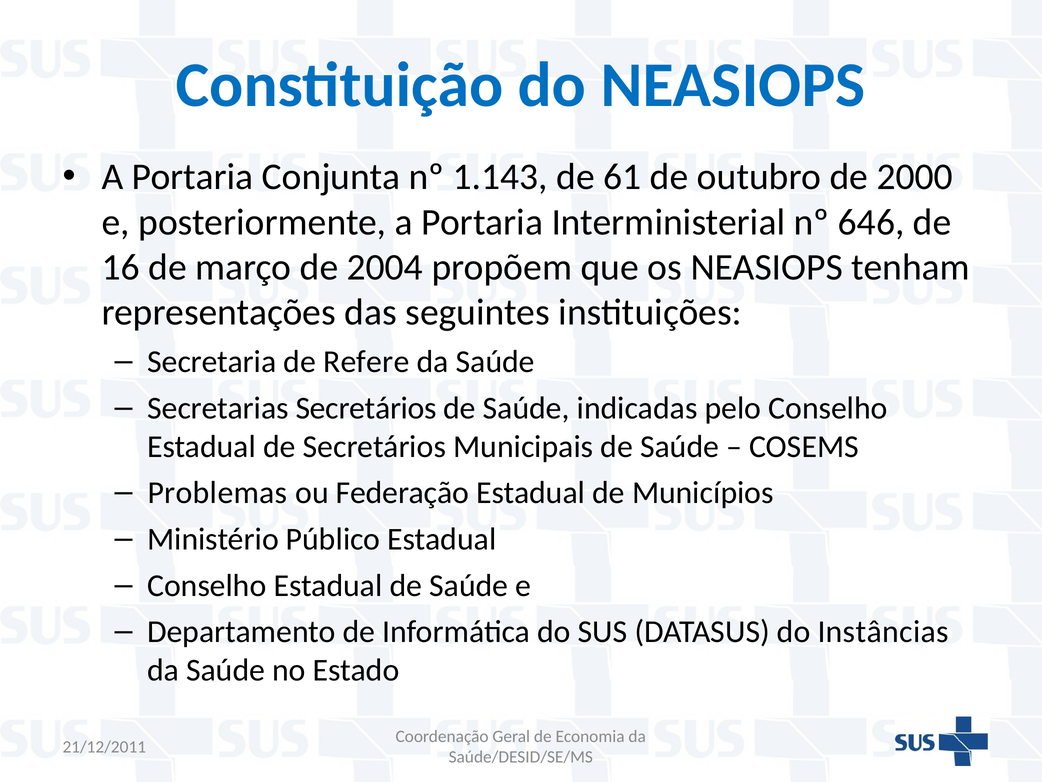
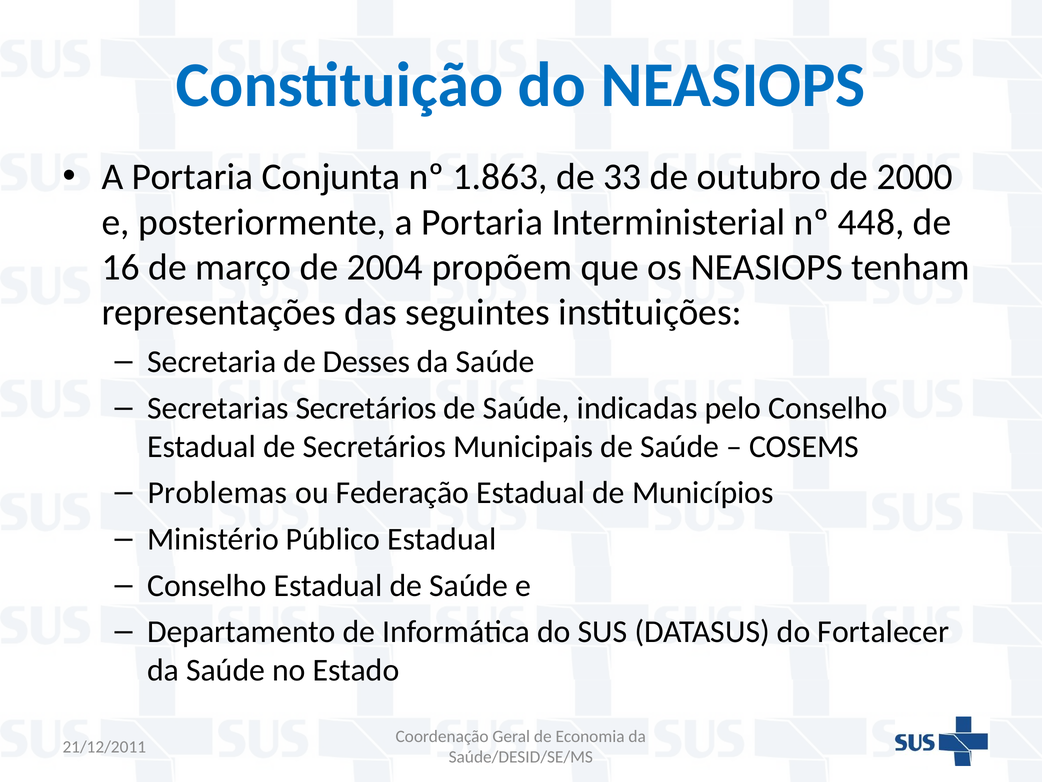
1.143: 1.143 -> 1.863
61: 61 -> 33
646: 646 -> 448
Refere: Refere -> Desses
Instâncias: Instâncias -> Fortalecer
